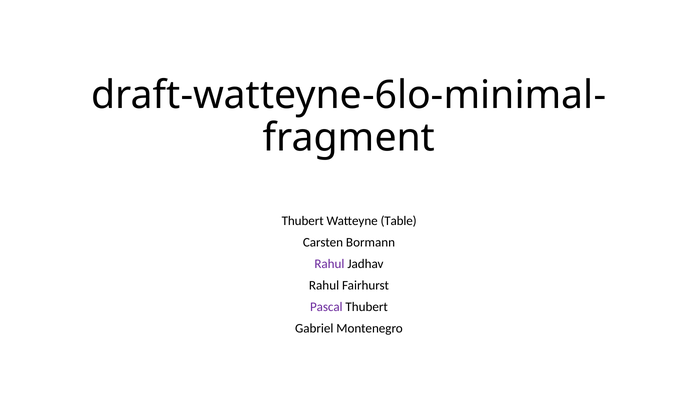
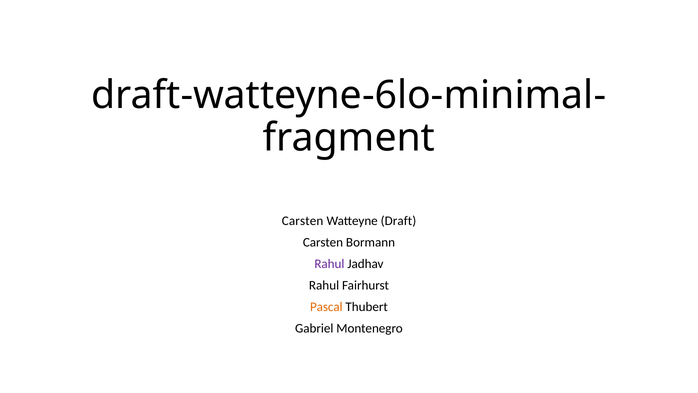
Thubert at (303, 221): Thubert -> Carsten
Table: Table -> Draft
Pascal colour: purple -> orange
